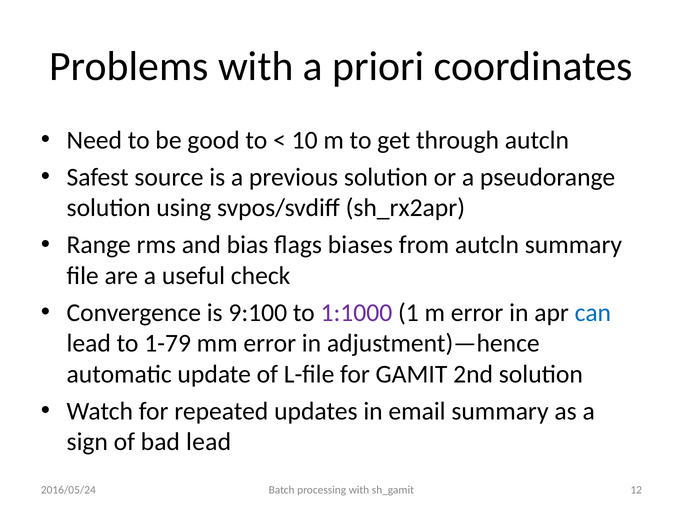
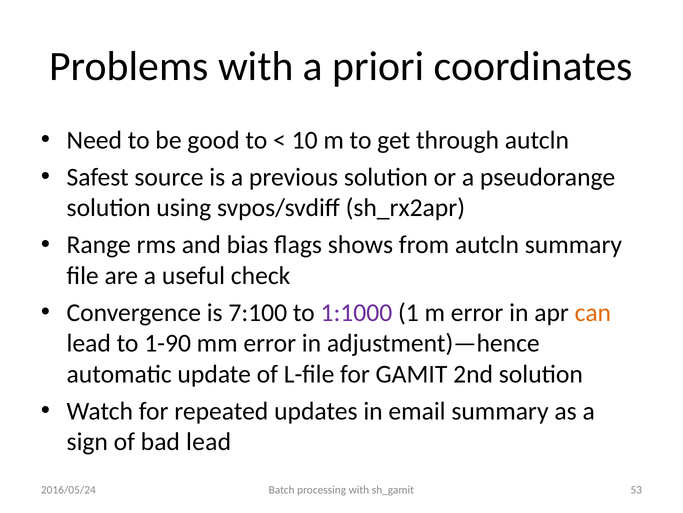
biases: biases -> shows
9:100: 9:100 -> 7:100
can colour: blue -> orange
1-79: 1-79 -> 1-90
12: 12 -> 53
